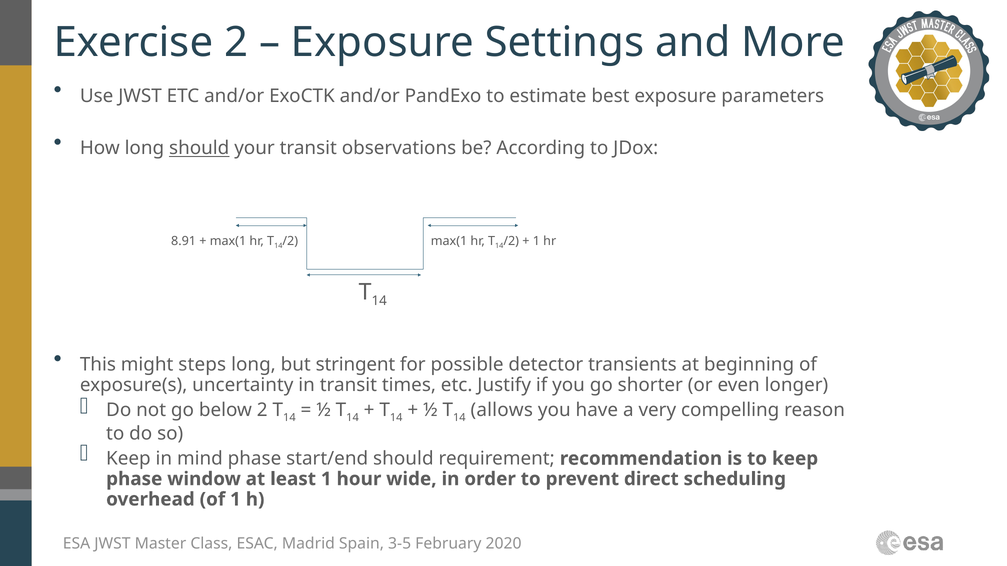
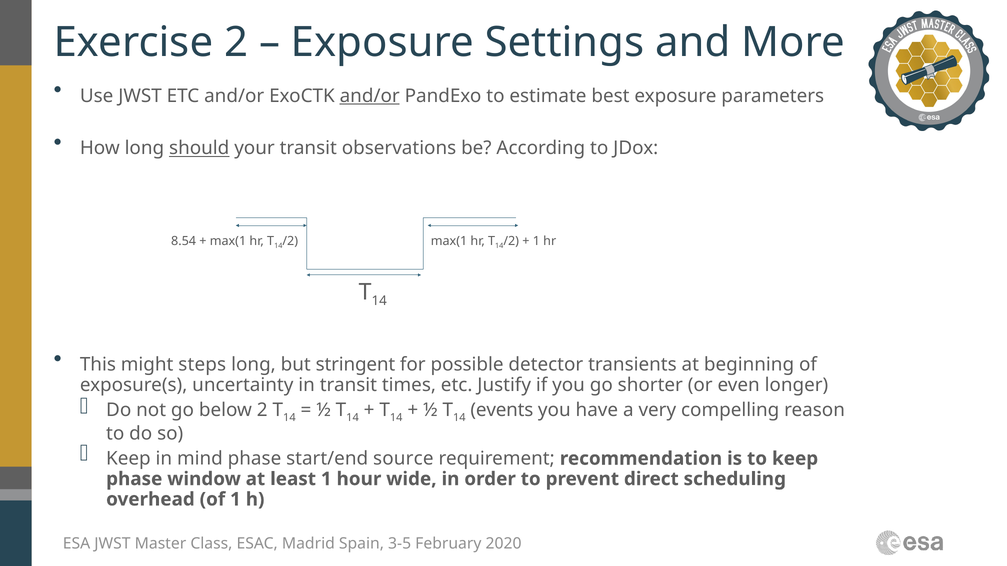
and/or at (370, 96) underline: none -> present
8.91: 8.91 -> 8.54
allows: allows -> events
start/end should: should -> source
